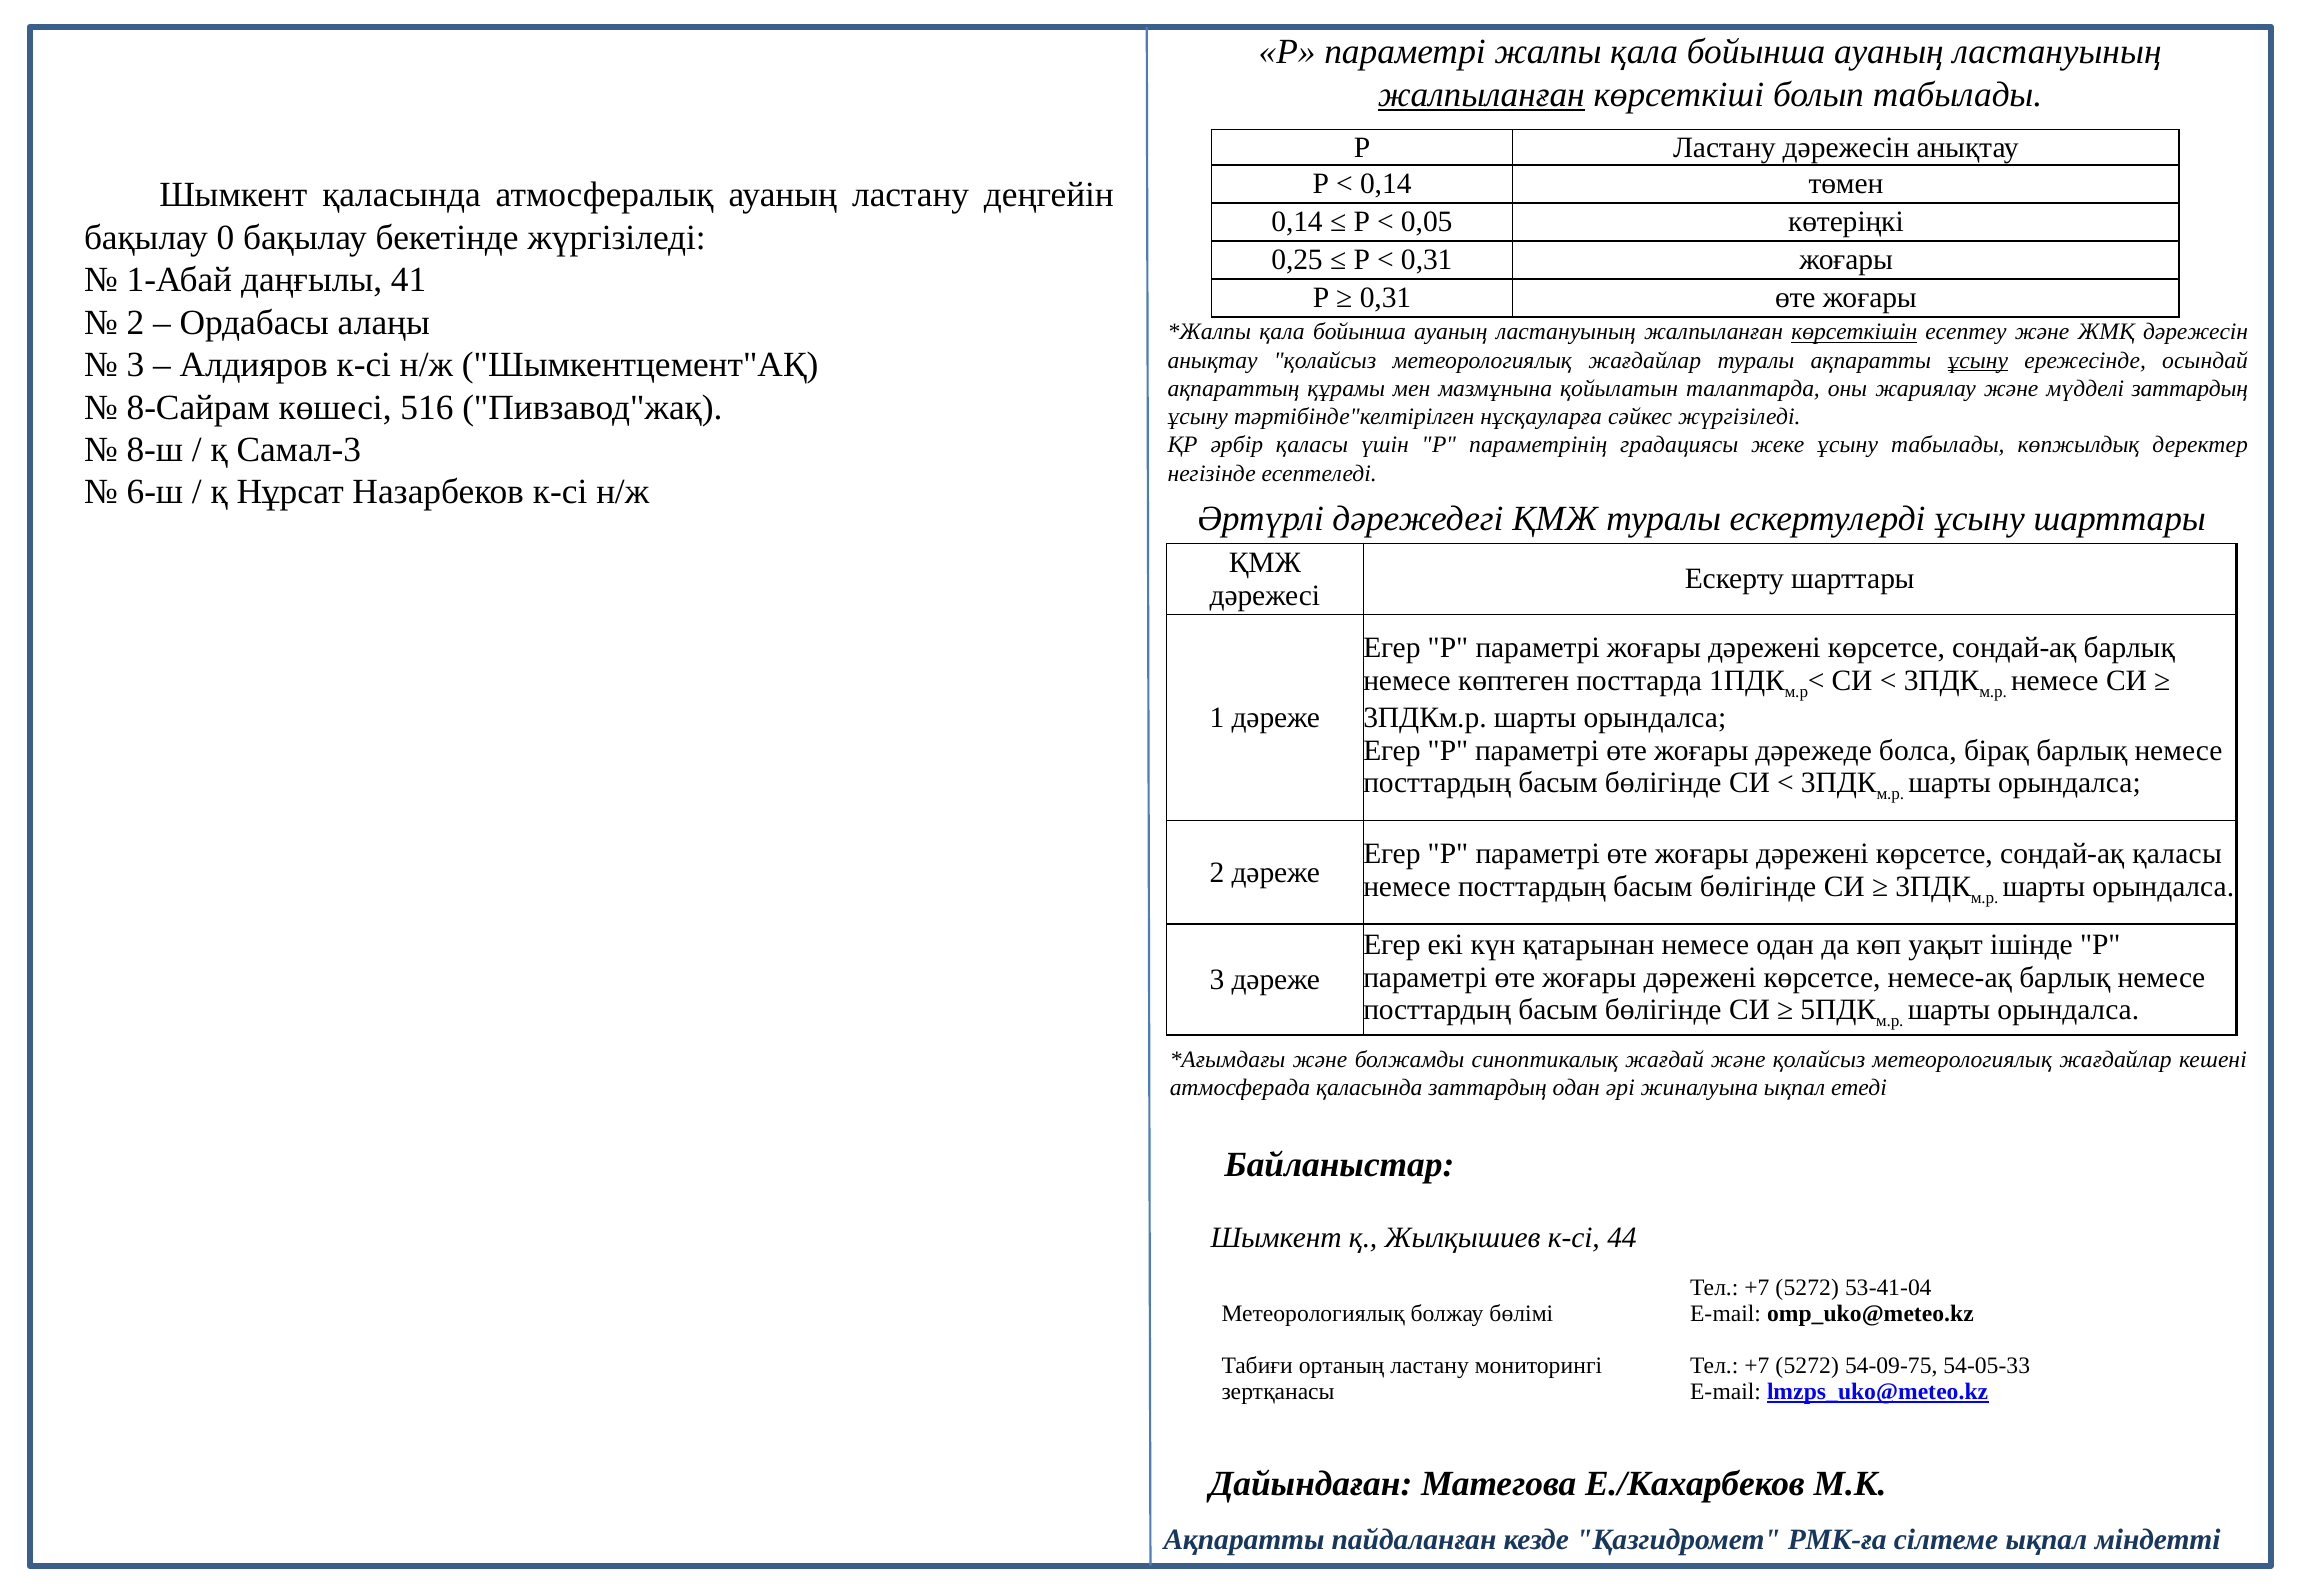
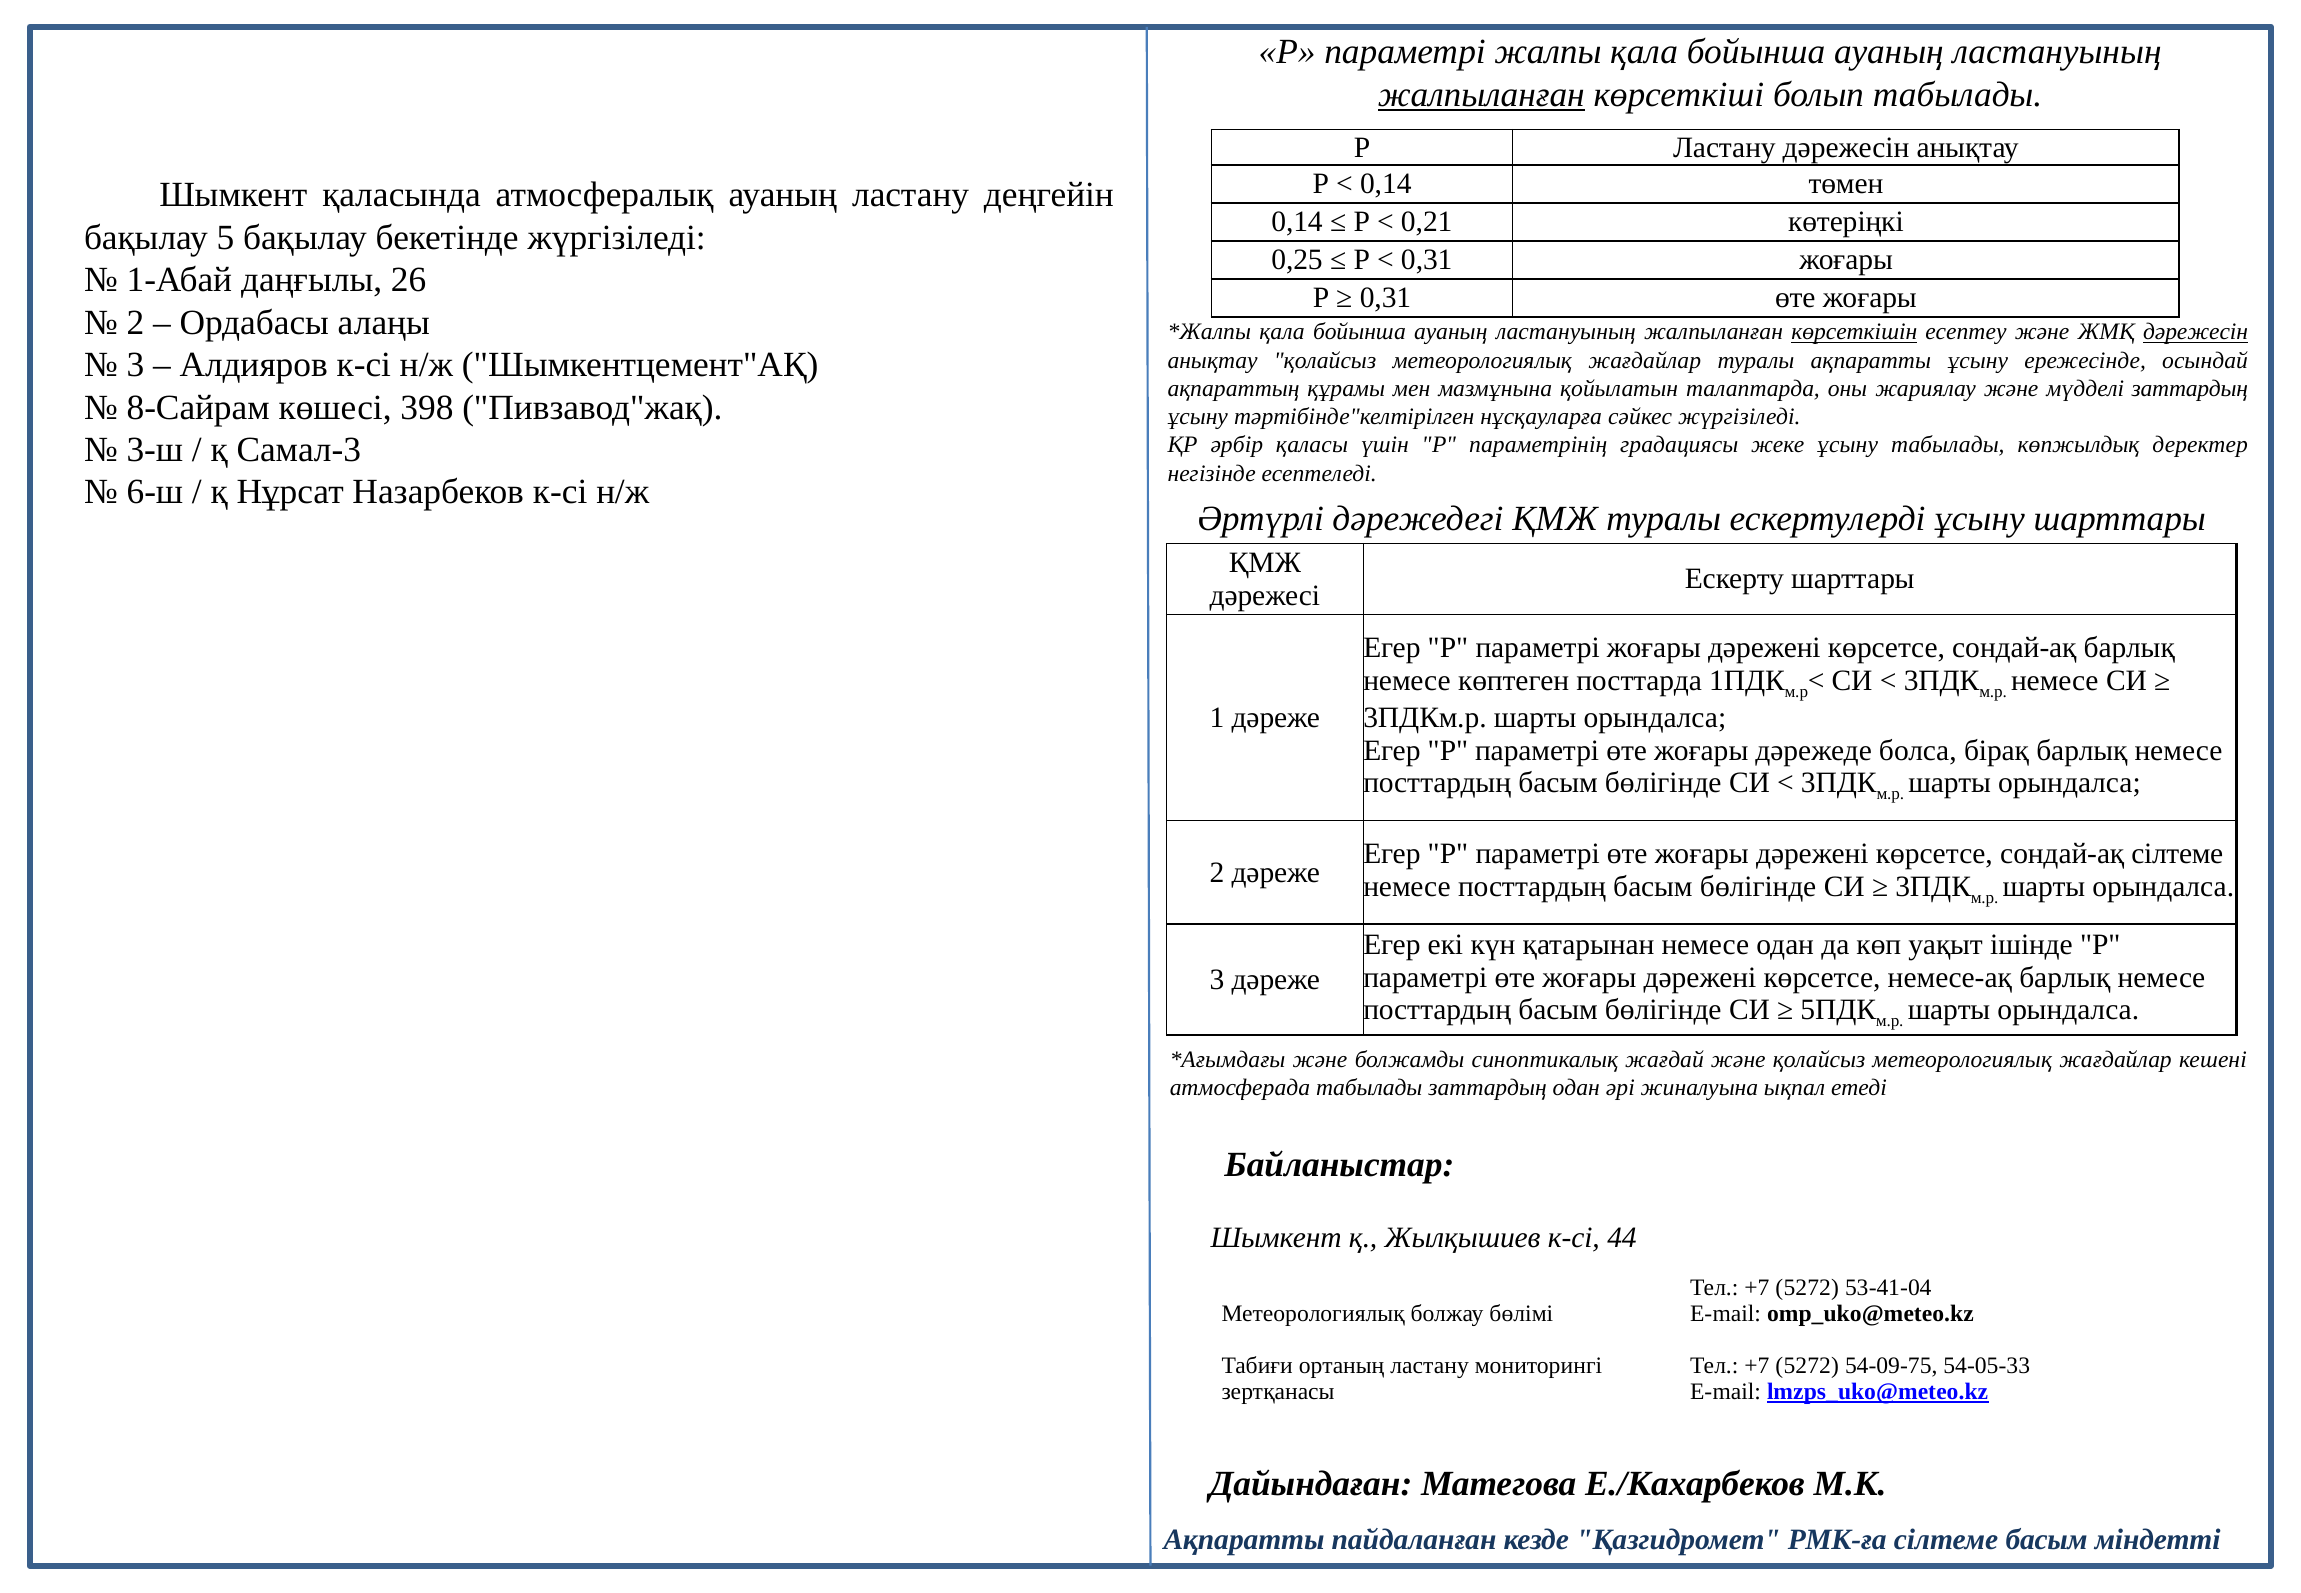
0,05: 0,05 -> 0,21
0: 0 -> 5
41: 41 -> 26
дәрежесін at (2196, 332) underline: none -> present
ұсыну at (1978, 360) underline: present -> none
516: 516 -> 398
8-ш: 8-ш -> 3-ш
сондай-ақ қаласы: қаласы -> сілтеме
атмосферада қаласында: қаласында -> табылады
сілтеме ықпал: ықпал -> басым
